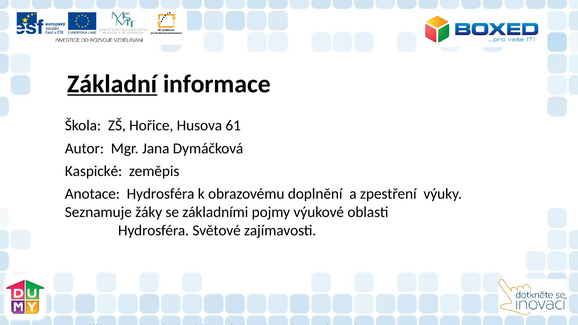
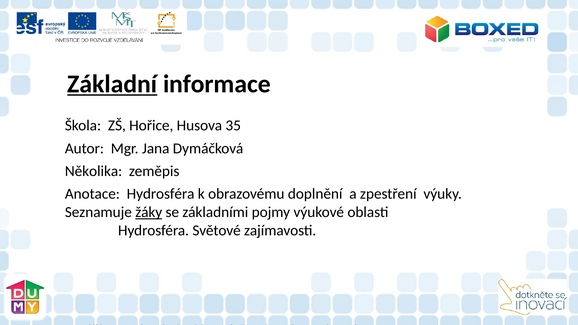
61: 61 -> 35
Kaspické: Kaspické -> Několika
žáky underline: none -> present
